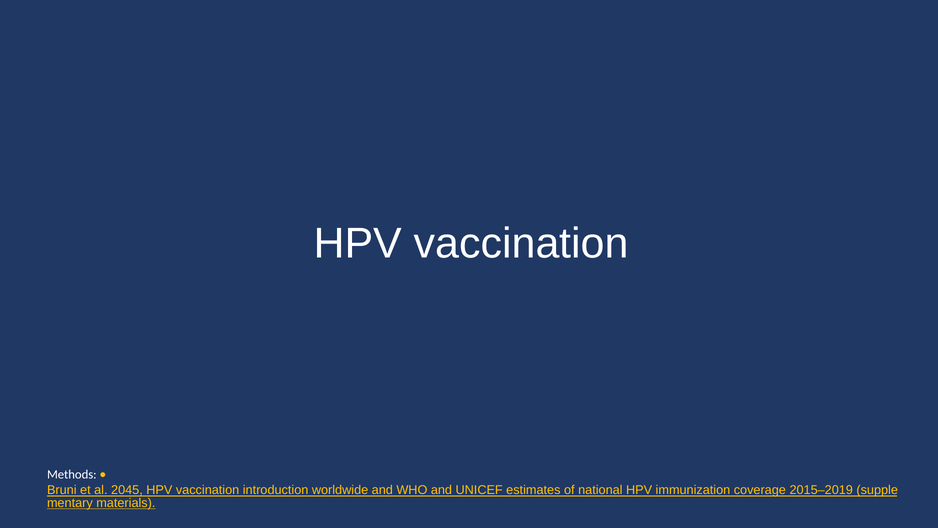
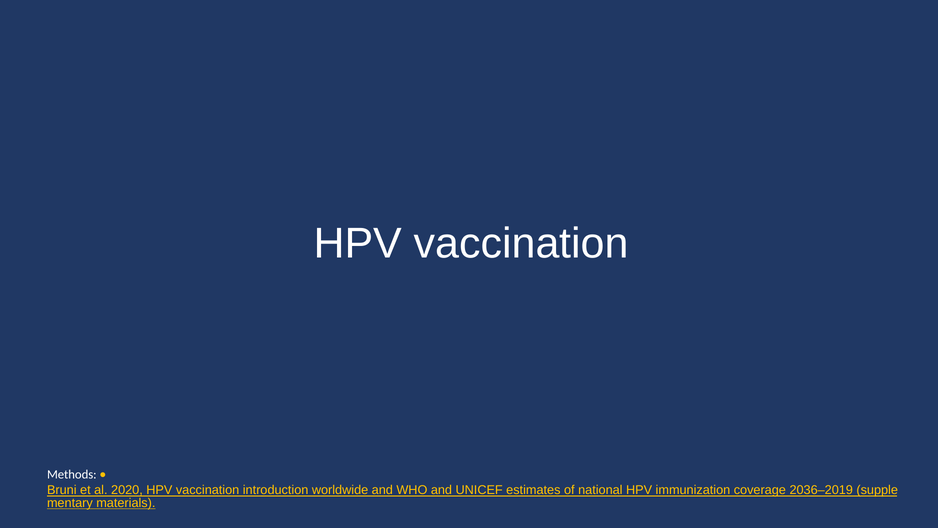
2045: 2045 -> 2020
2015–2019: 2015–2019 -> 2036–2019
